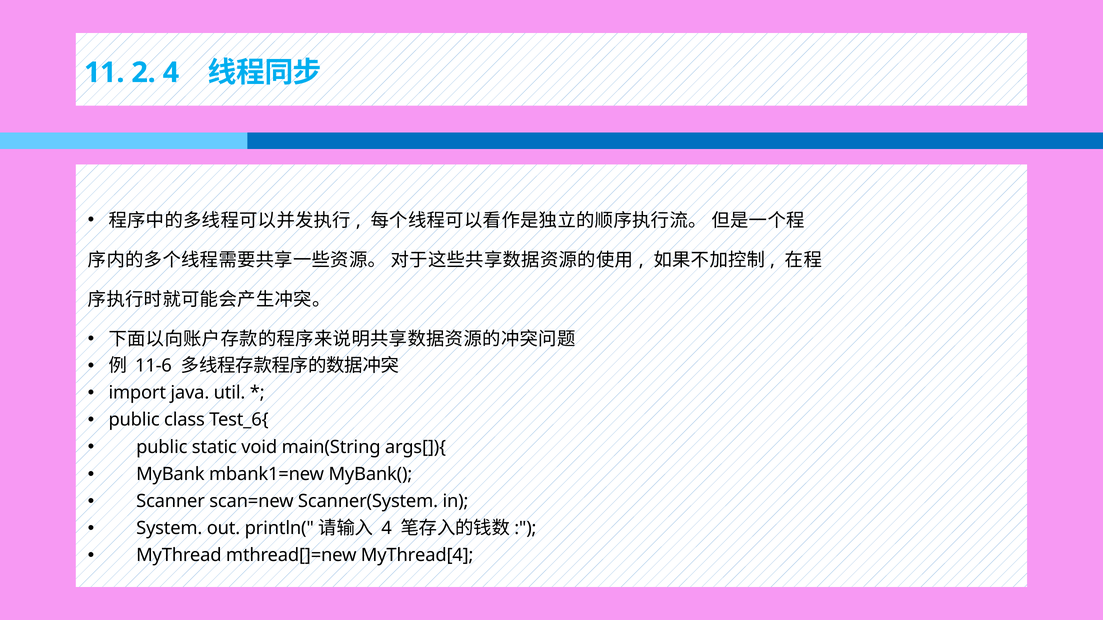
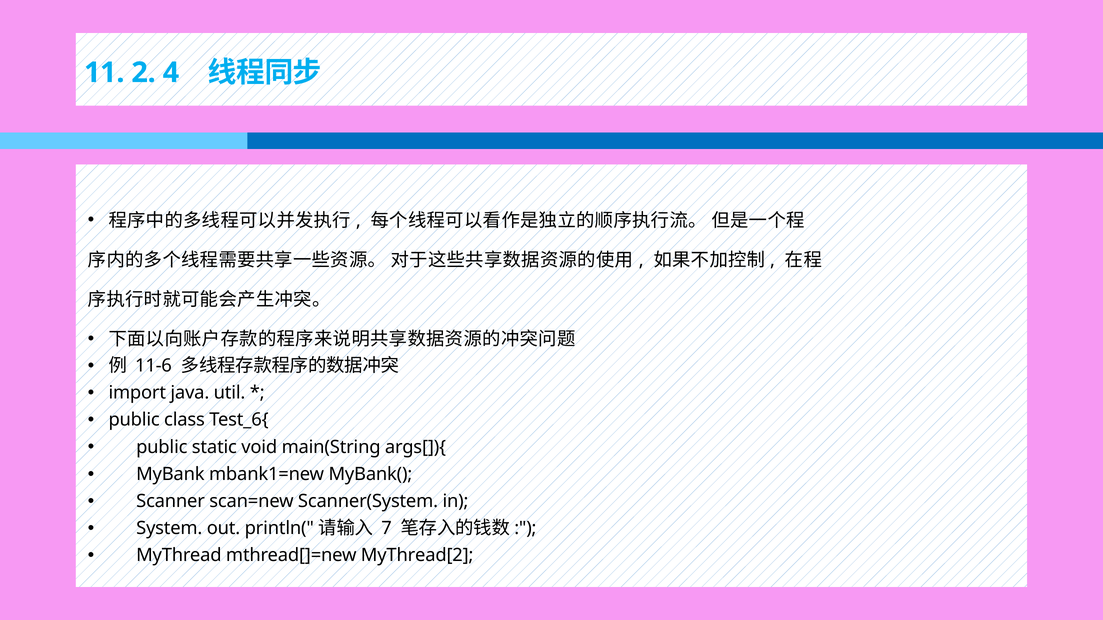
4 at (387, 529): 4 -> 7
MyThread[4: MyThread[4 -> MyThread[2
